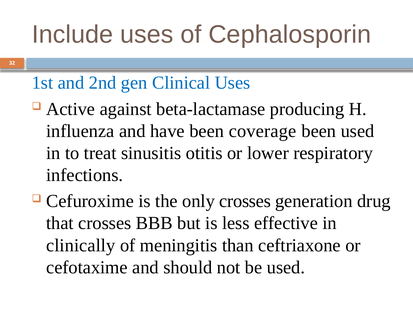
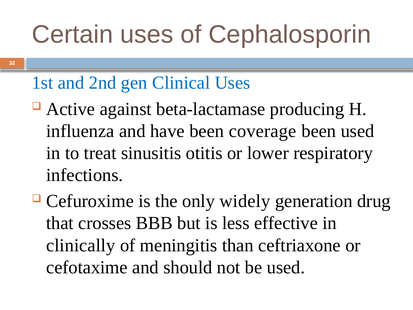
Include: Include -> Certain
only crosses: crosses -> widely
